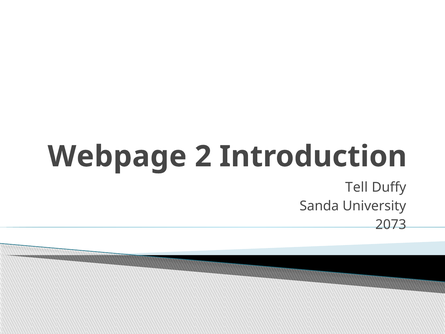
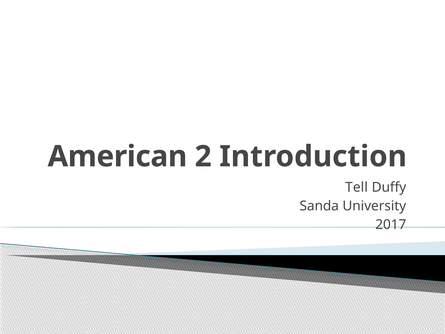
Webpage: Webpage -> American
2073: 2073 -> 2017
